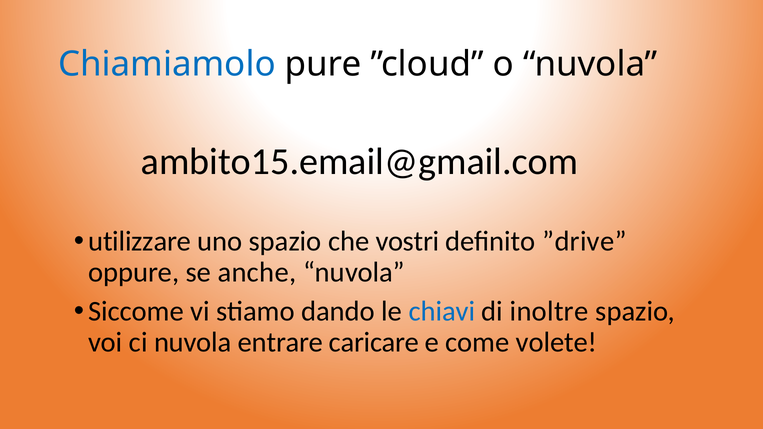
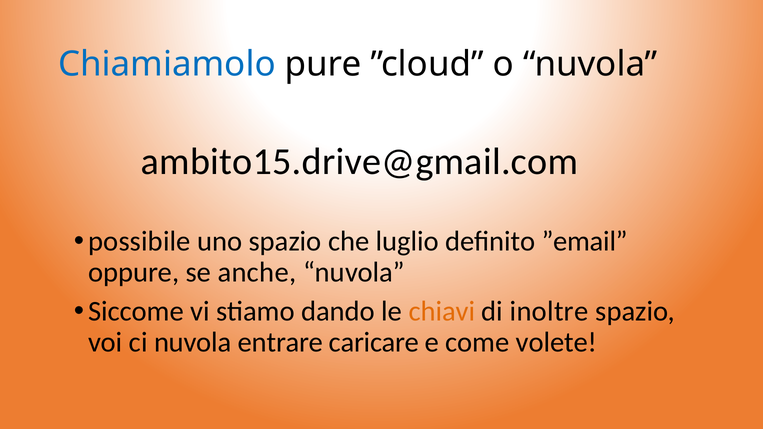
ambito15.email@gmail.com: ambito15.email@gmail.com -> ambito15.drive@gmail.com
utilizzare: utilizzare -> possibile
vostri: vostri -> luglio
”drive: ”drive -> ”email
chiavi colour: blue -> orange
